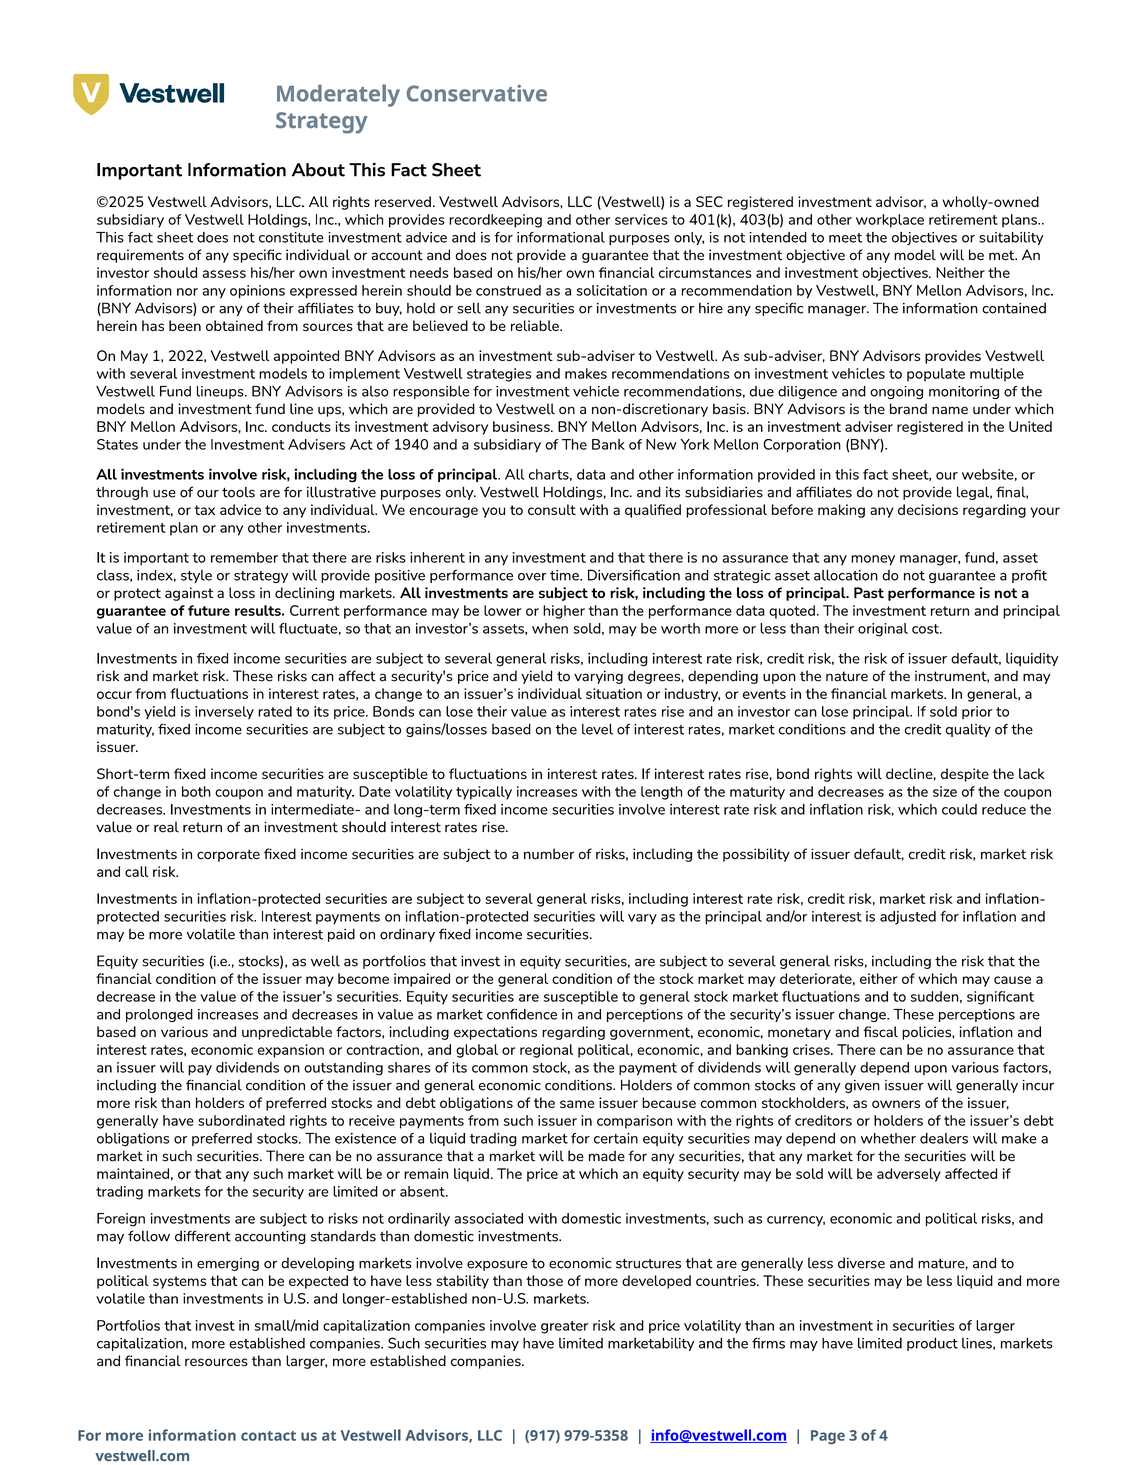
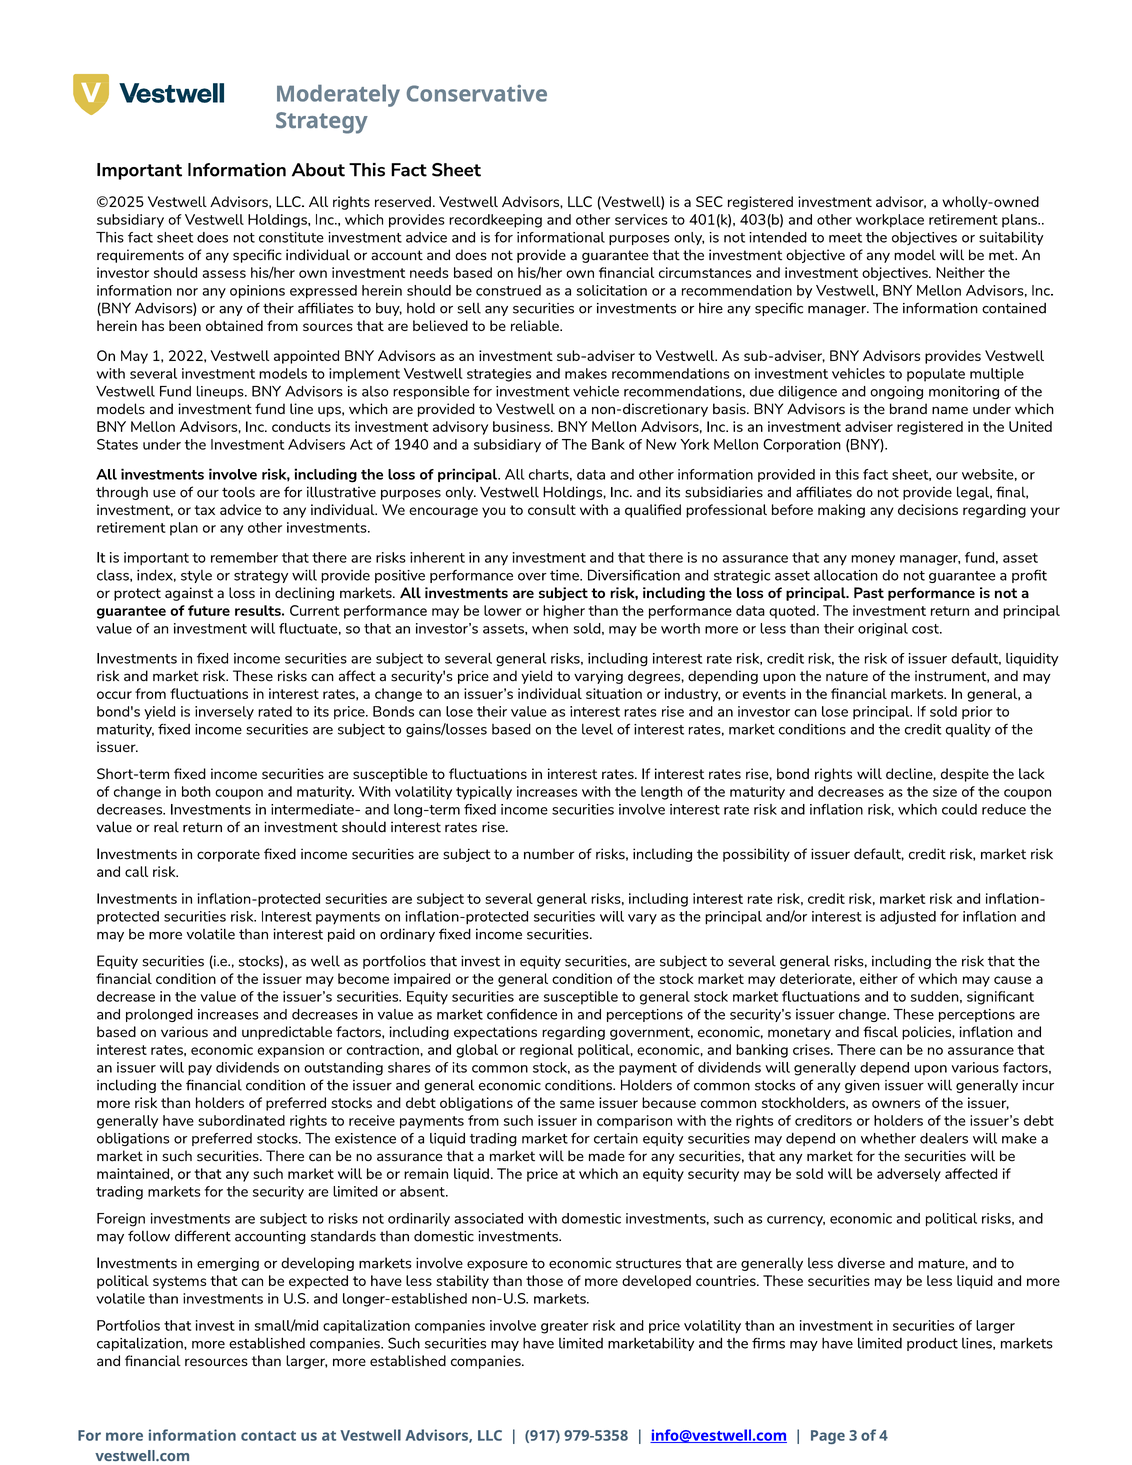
maturity Date: Date -> With
